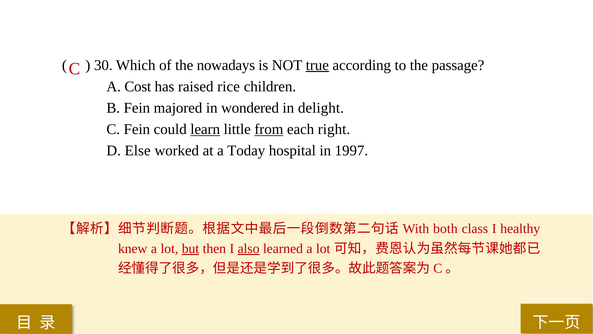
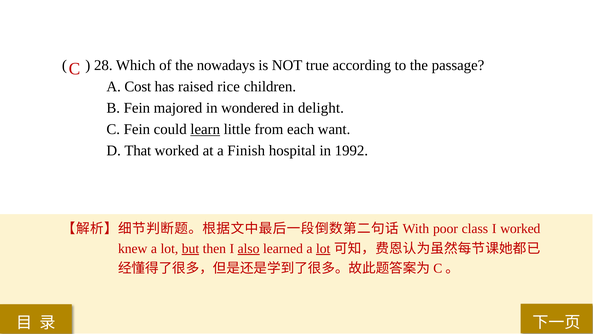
30: 30 -> 28
true underline: present -> none
from underline: present -> none
right: right -> want
Else: Else -> That
Today: Today -> Finish
1997: 1997 -> 1992
both: both -> poor
I healthy: healthy -> worked
lot at (323, 248) underline: none -> present
